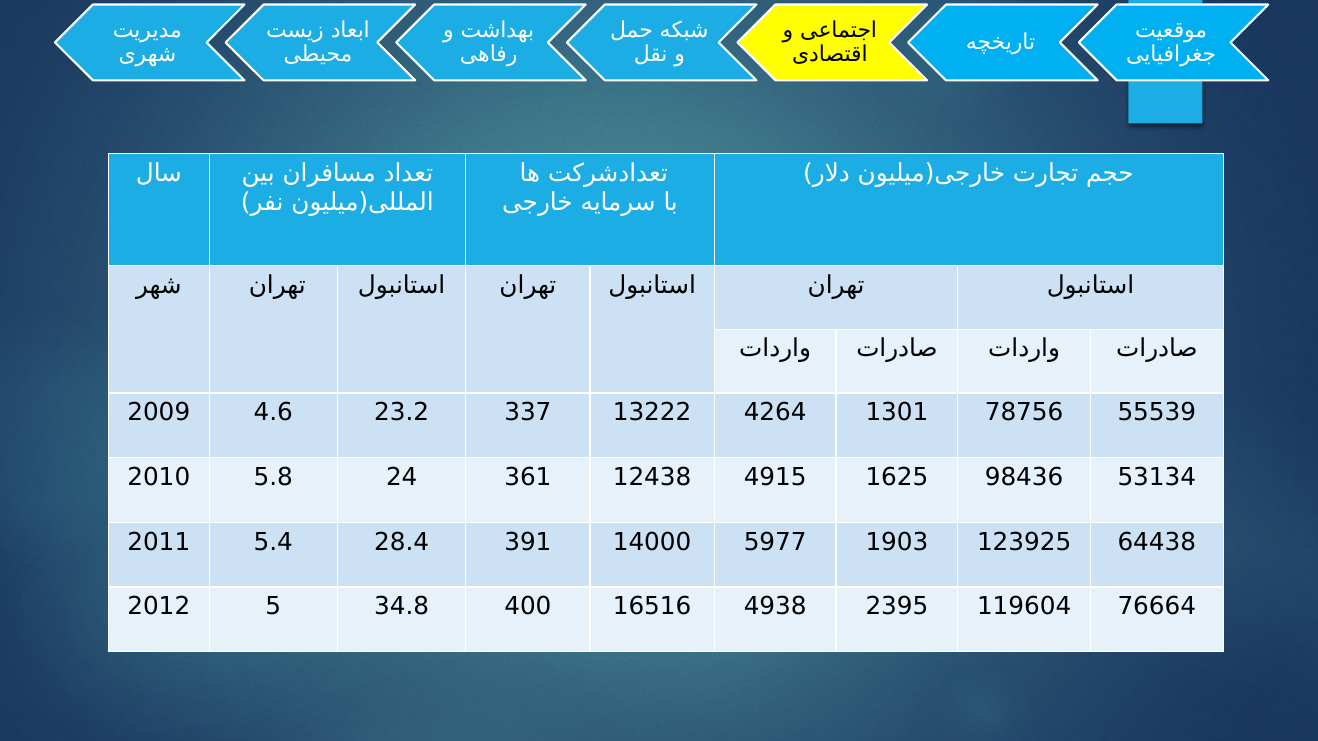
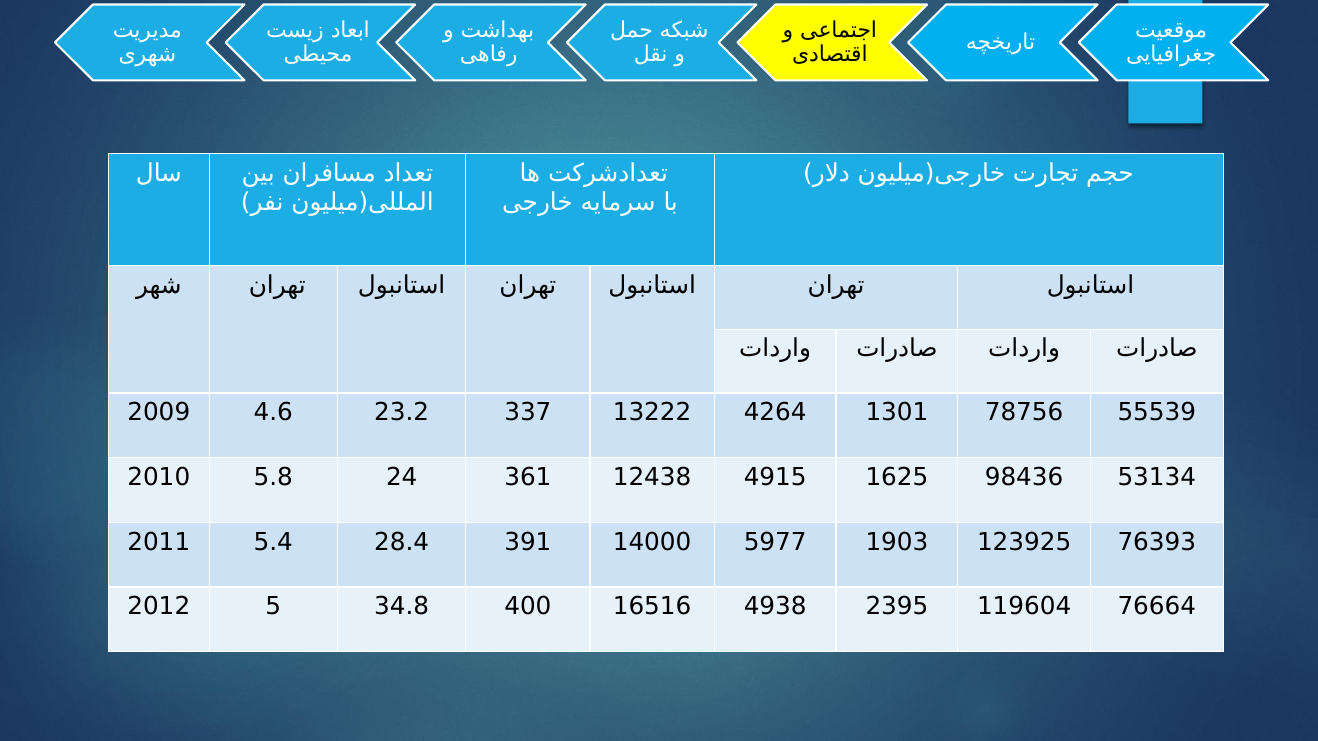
64438: 64438 -> 76393
